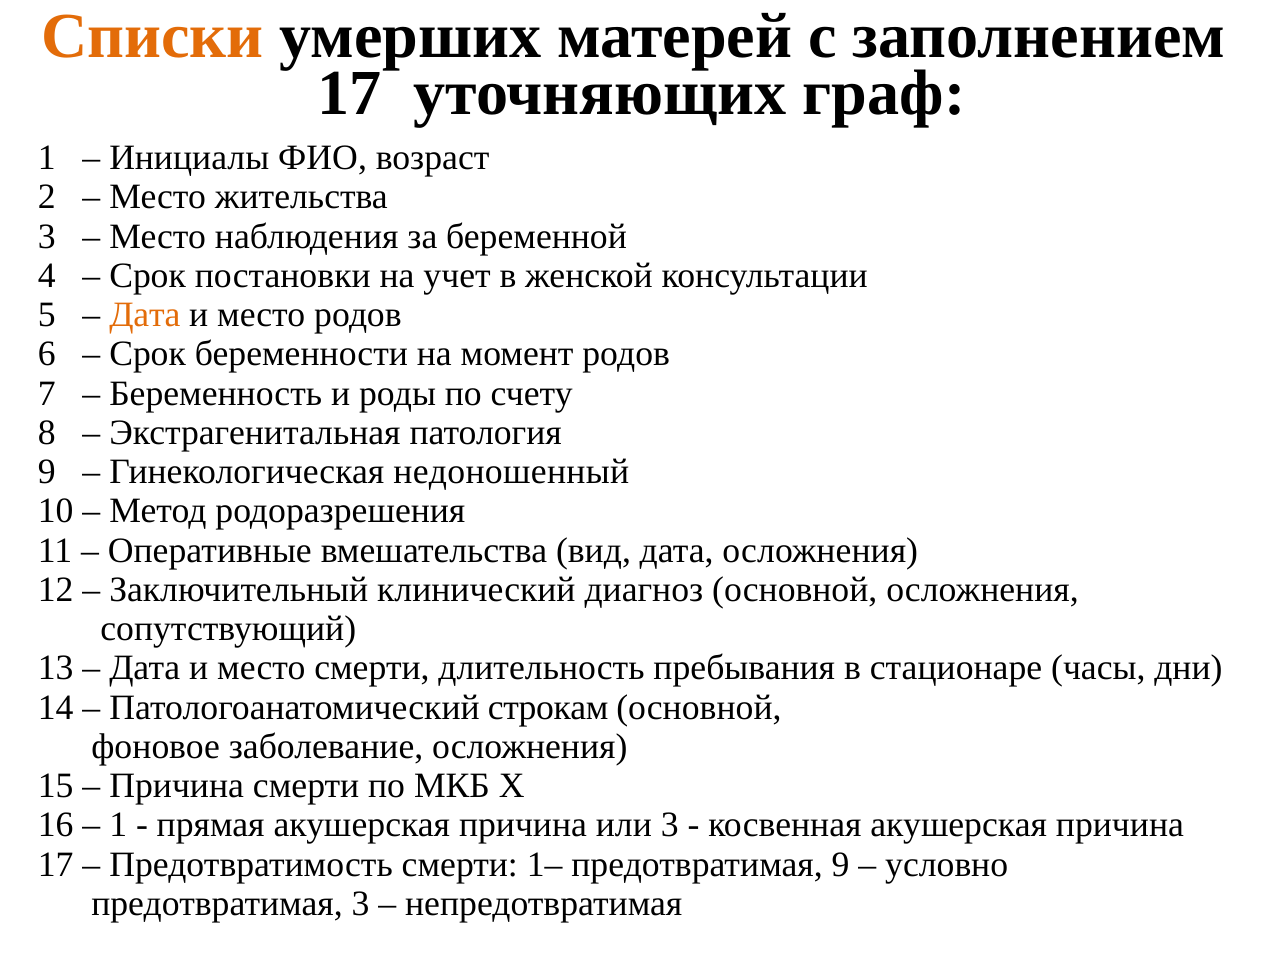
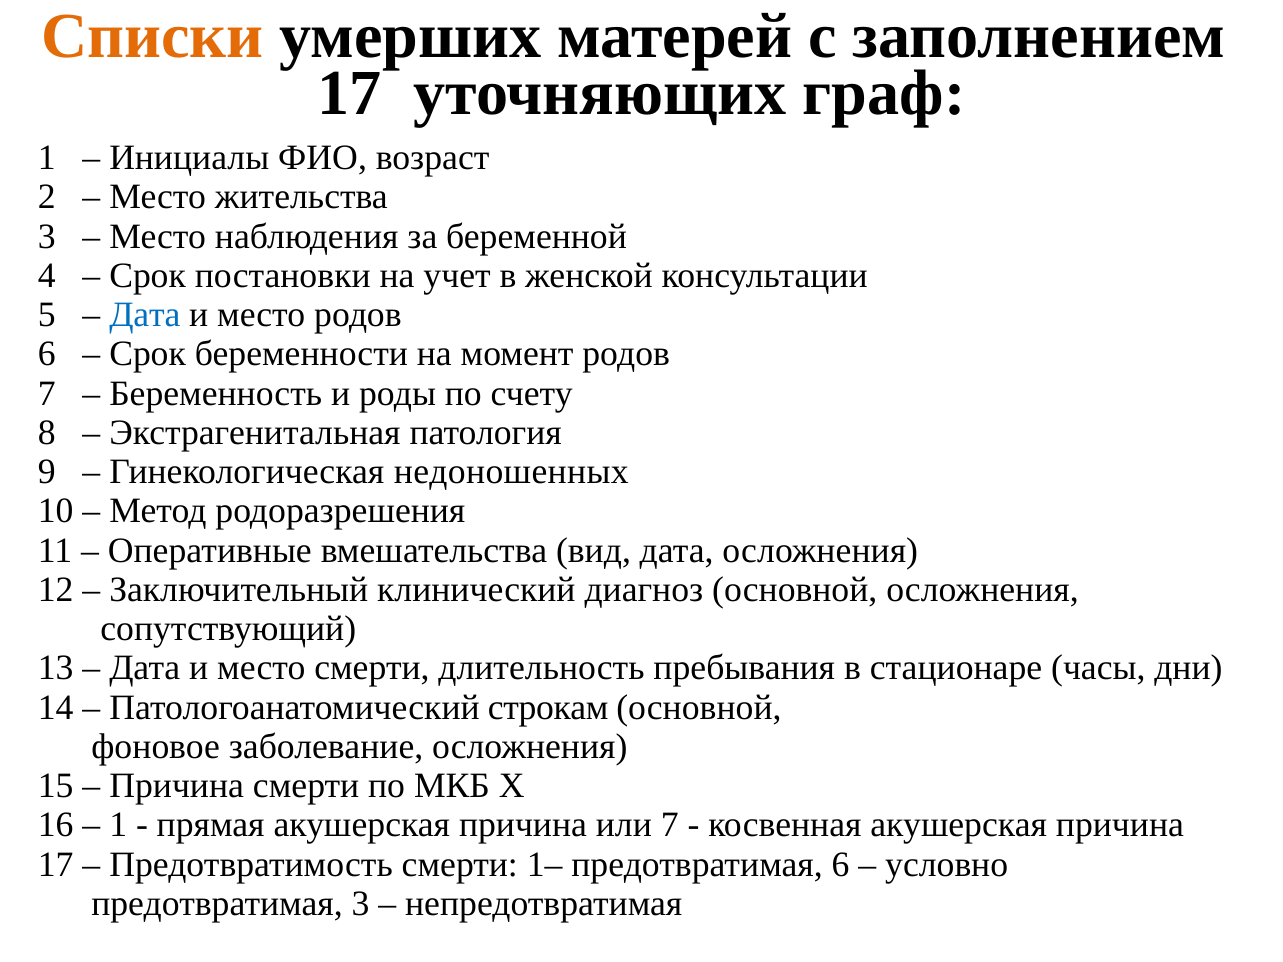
Дата at (145, 315) colour: orange -> blue
недоношенный: недоношенный -> недоношенных
или 3: 3 -> 7
предотвратимая 9: 9 -> 6
